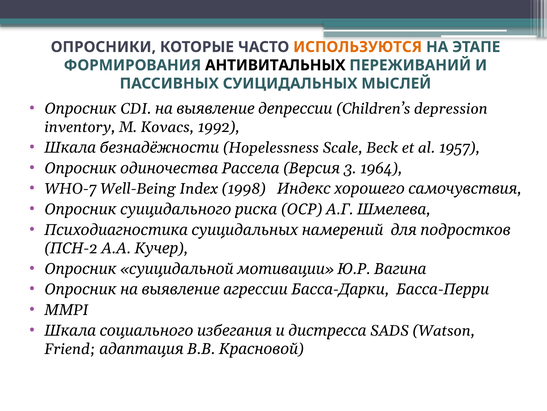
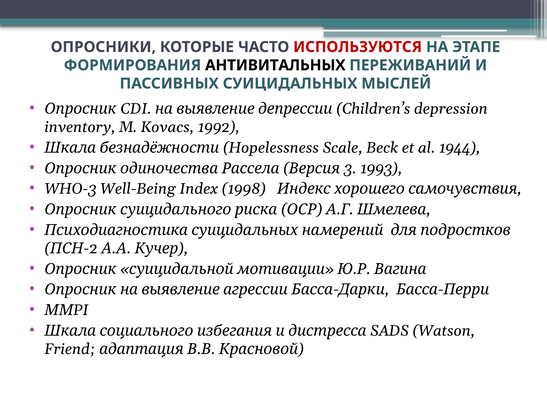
ИСПОЛЬЗУЮТСЯ colour: orange -> red
1957: 1957 -> 1944
1964: 1964 -> 1993
WHO-7: WHO-7 -> WHO-3
